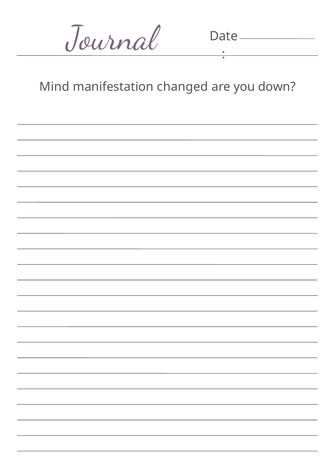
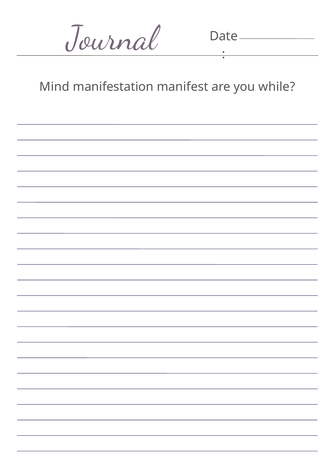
changed: changed -> manifest
down: down -> while
